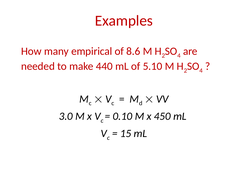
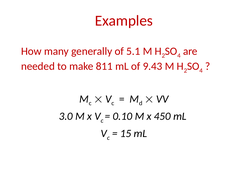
empirical: empirical -> generally
8.6: 8.6 -> 5.1
440: 440 -> 811
5.10: 5.10 -> 9.43
